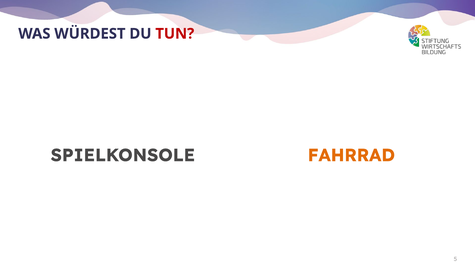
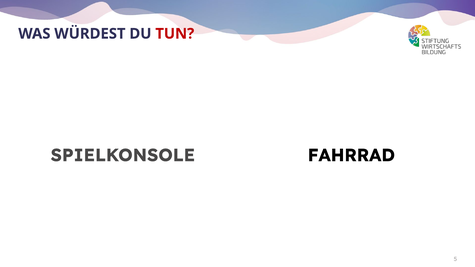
FAHRRAD colour: orange -> black
